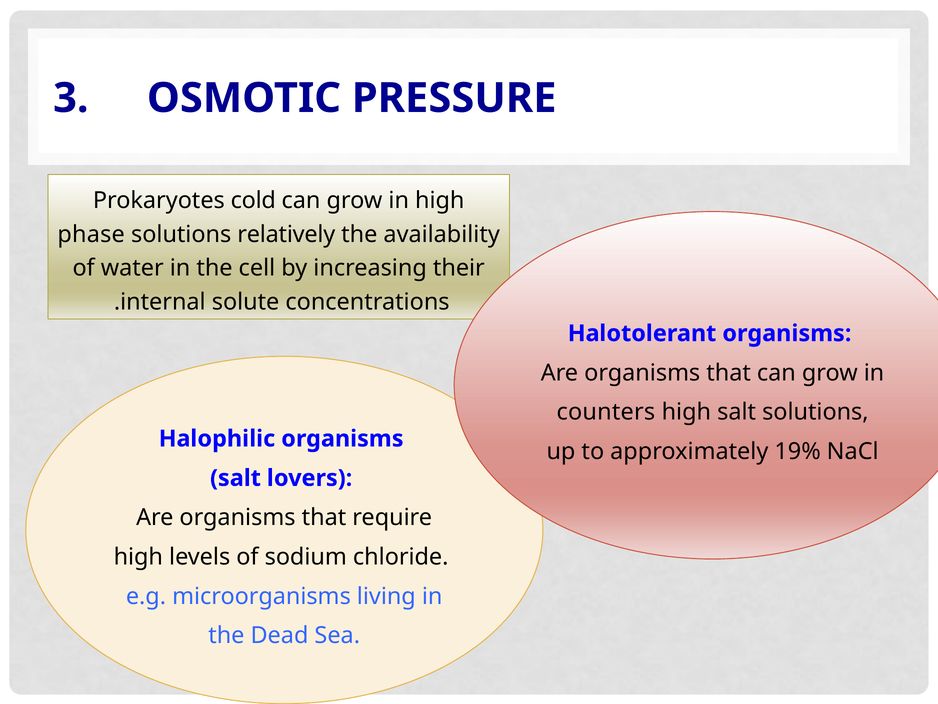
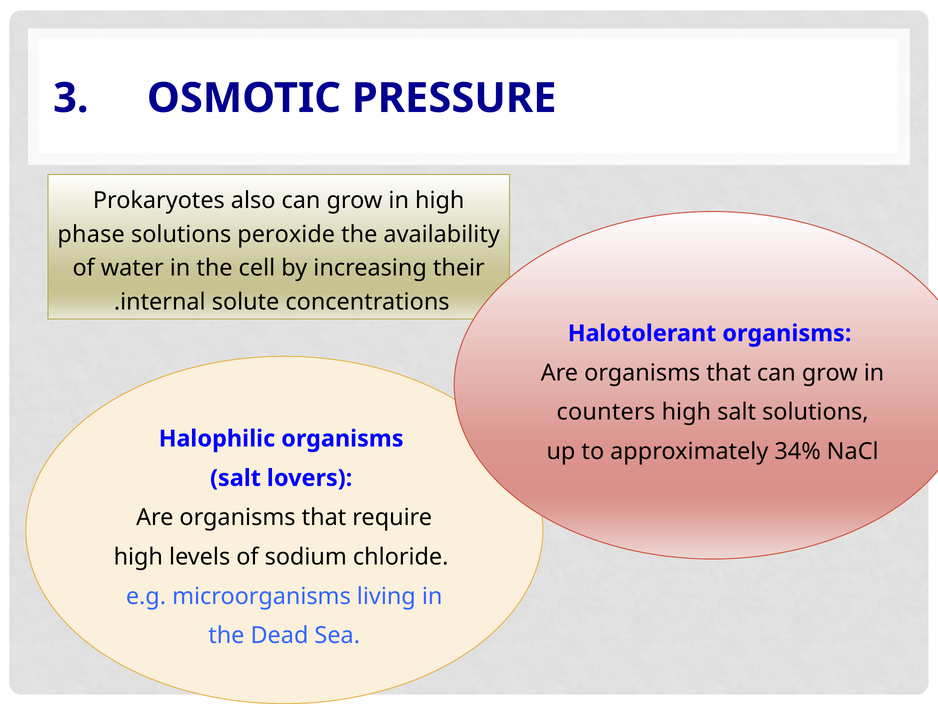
cold: cold -> also
relatively: relatively -> peroxide
19%: 19% -> 34%
